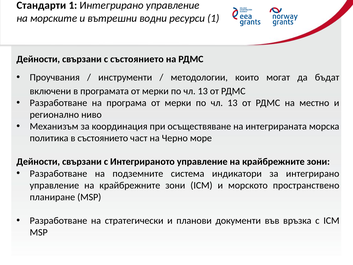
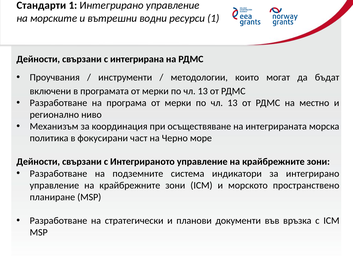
с състоянието: състоянието -> интегрирана
в състоянието: състоянието -> фокусирани
